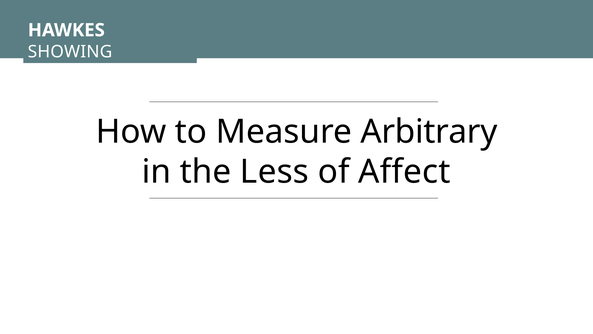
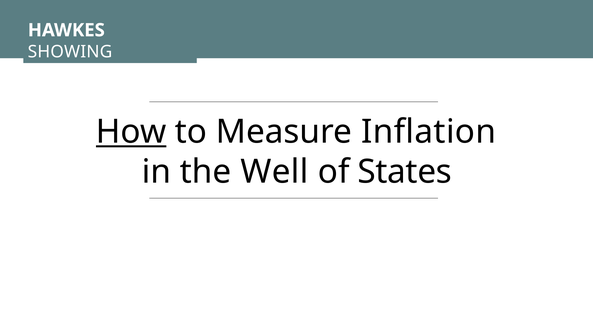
How underline: none -> present
Arbitrary: Arbitrary -> Inflation
Less: Less -> Well
Affect: Affect -> States
